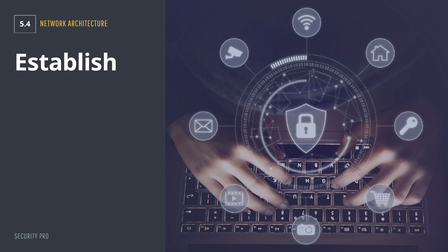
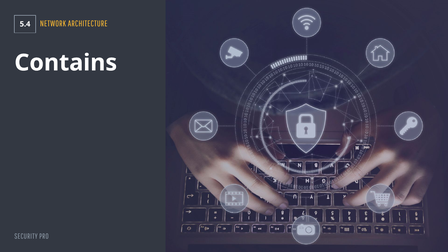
Establish: Establish -> Contains
